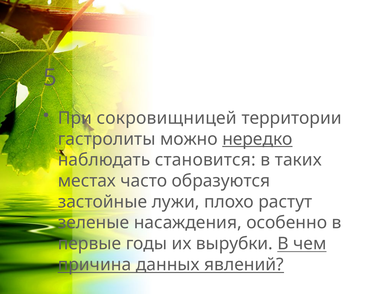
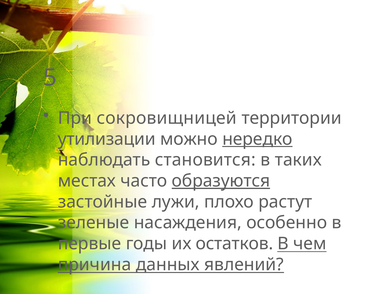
гастролиты: гастролиты -> утилизации
образуются underline: none -> present
вырубки: вырубки -> остатков
